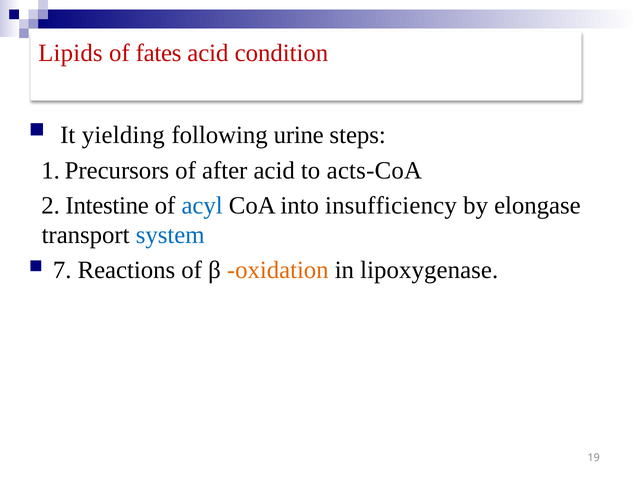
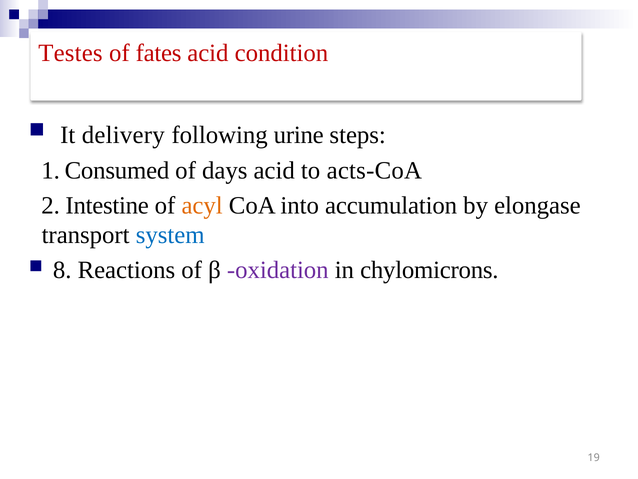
Lipids: Lipids -> Testes
yielding: yielding -> delivery
Precursors: Precursors -> Consumed
after: after -> days
acyl colour: blue -> orange
insufficiency: insufficiency -> accumulation
7: 7 -> 8
oxidation colour: orange -> purple
lipoxygenase: lipoxygenase -> chylomicrons
